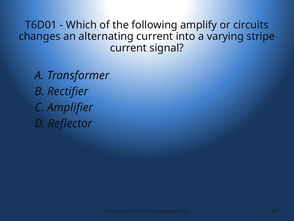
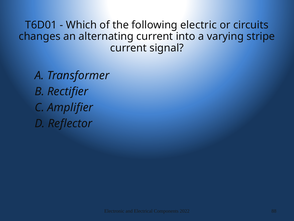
amplify: amplify -> electric
